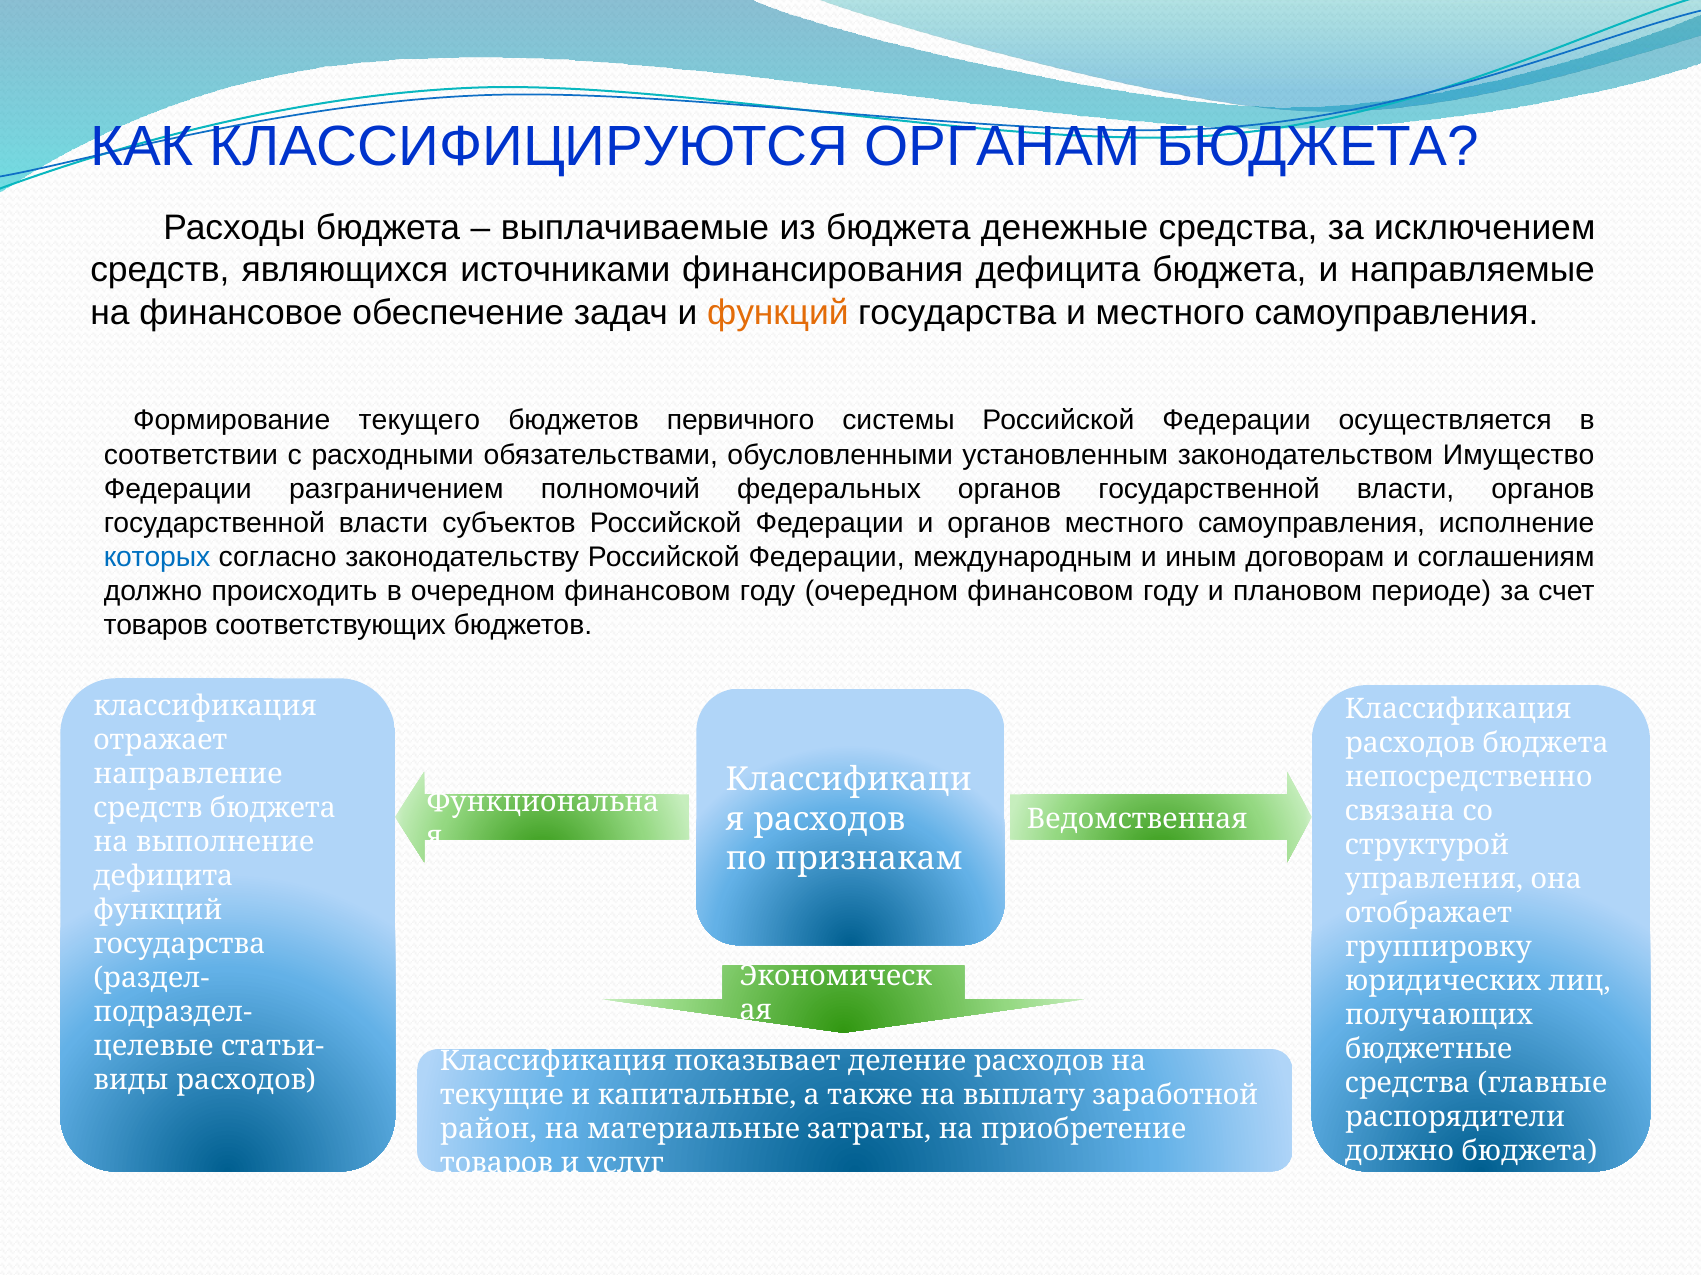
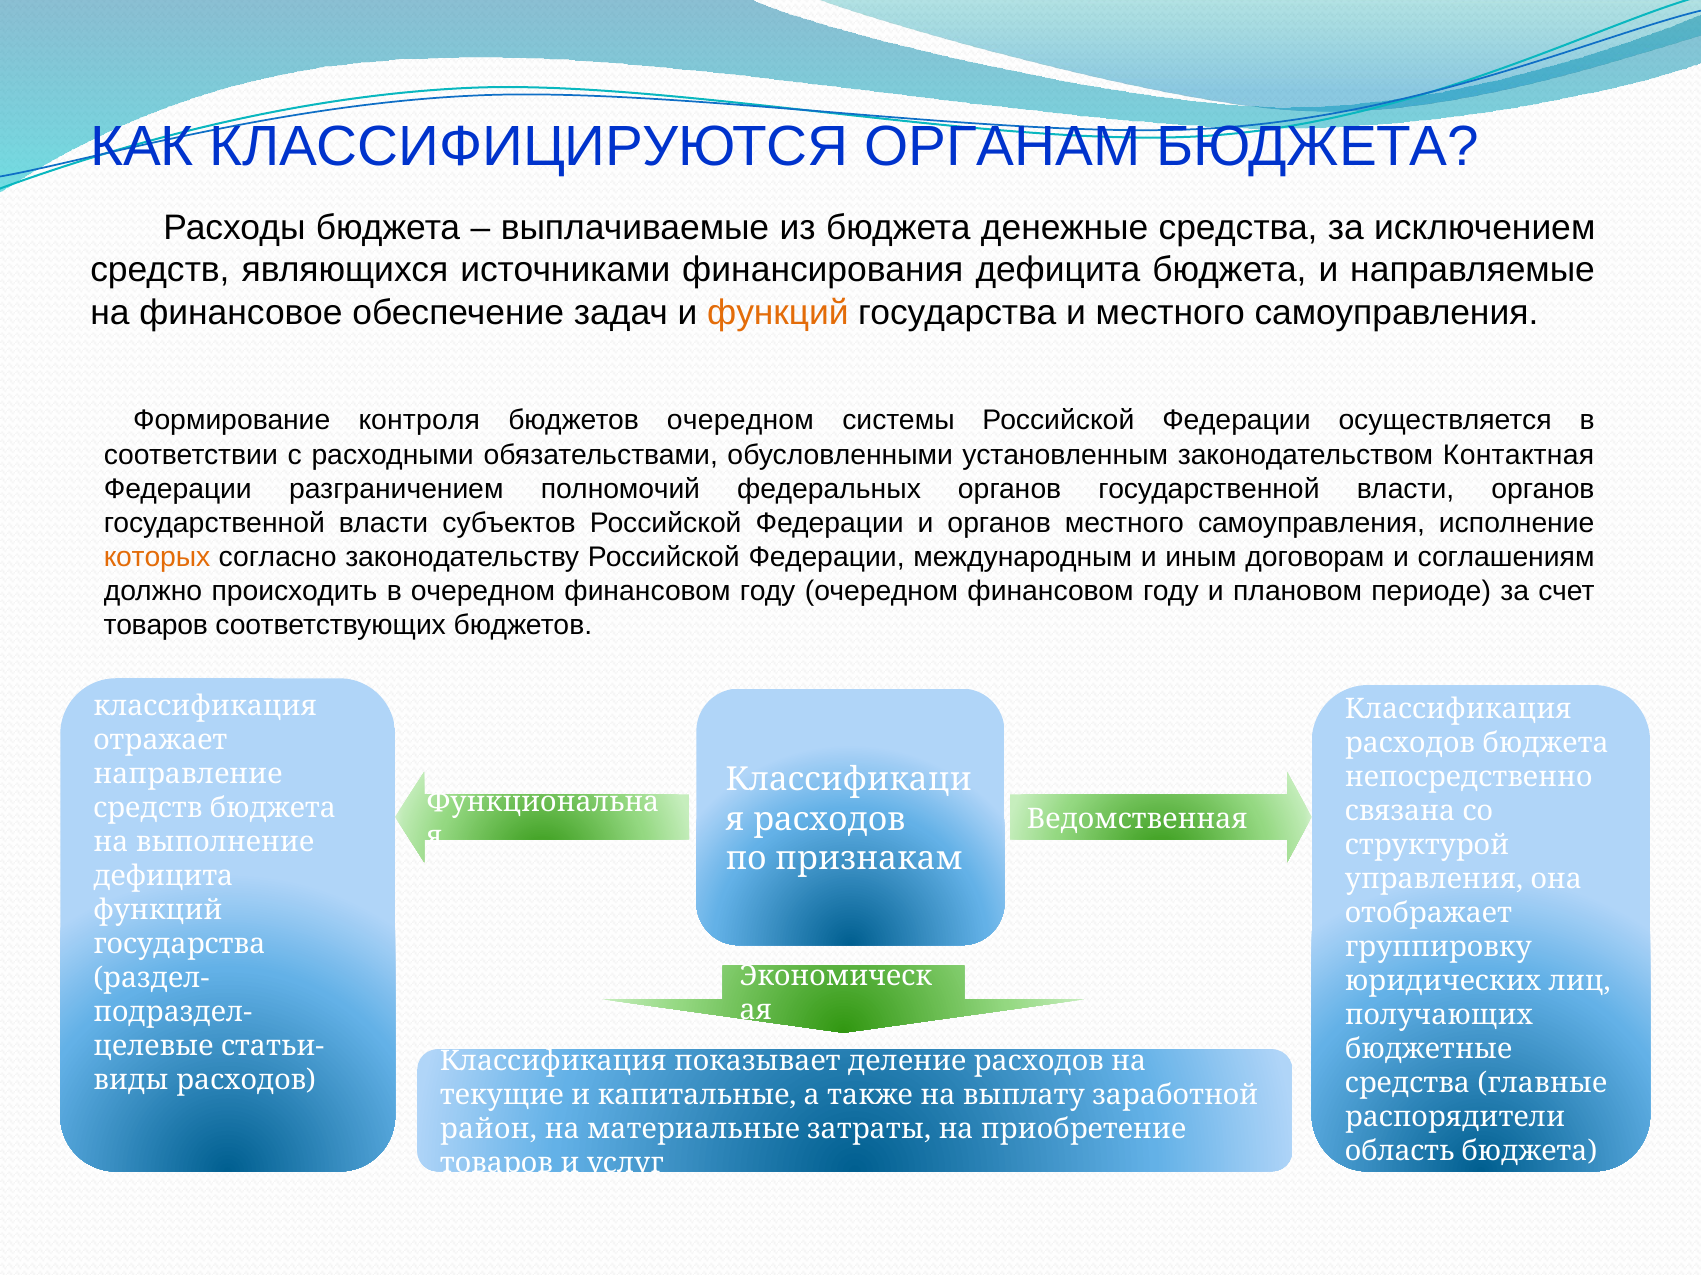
текущего: текущего -> контроля
бюджетов первичного: первичного -> очередном
Имущество: Имущество -> Контактная
которых colour: blue -> orange
должно at (1399, 1152): должно -> область
